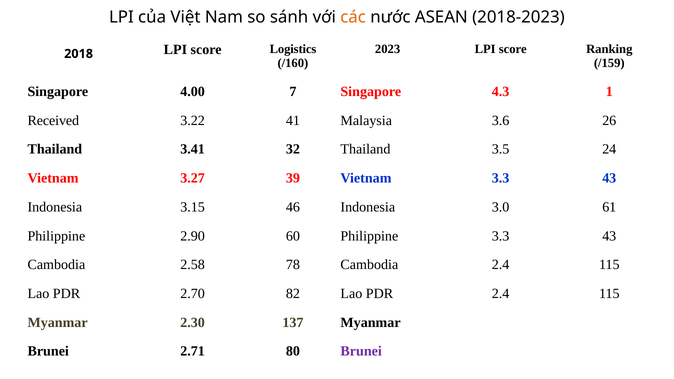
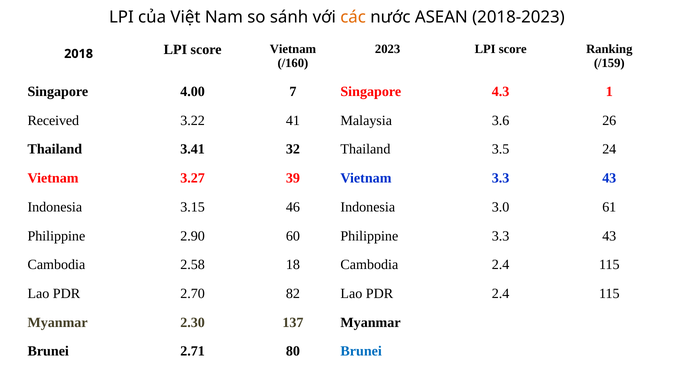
score Logistics: Logistics -> Vietnam
78: 78 -> 18
Brunei at (361, 351) colour: purple -> blue
